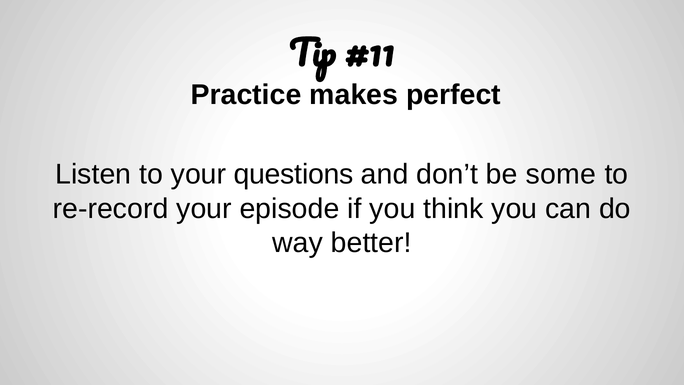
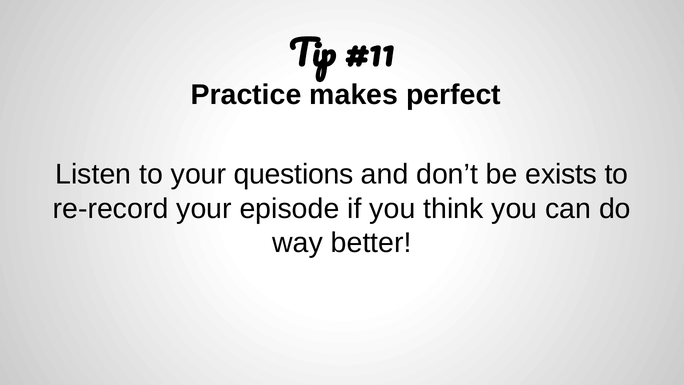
some: some -> exists
